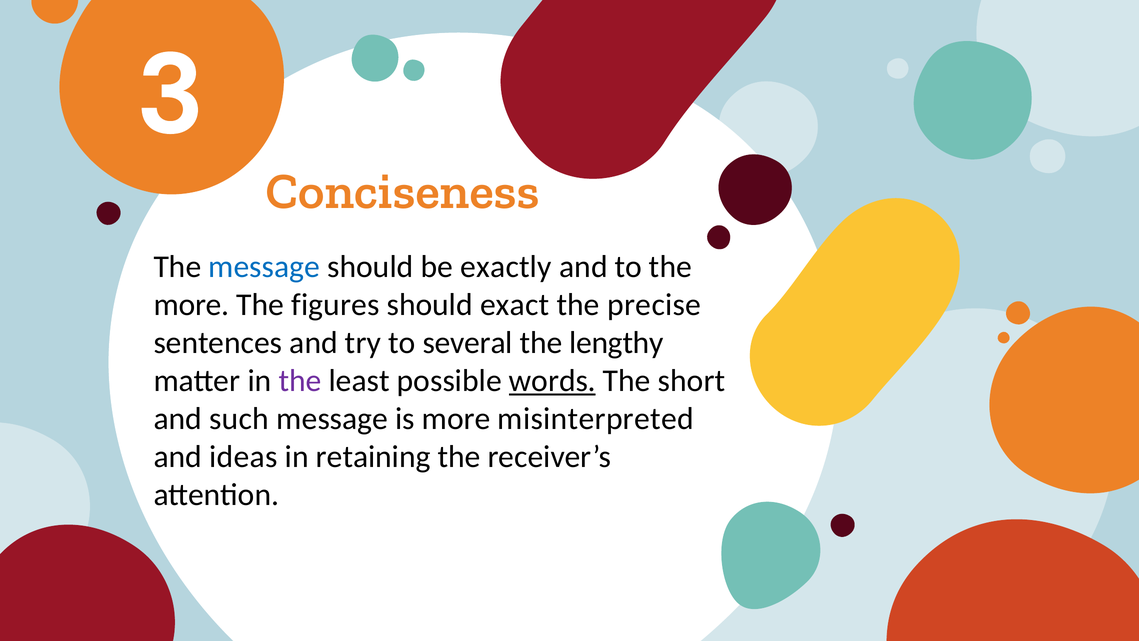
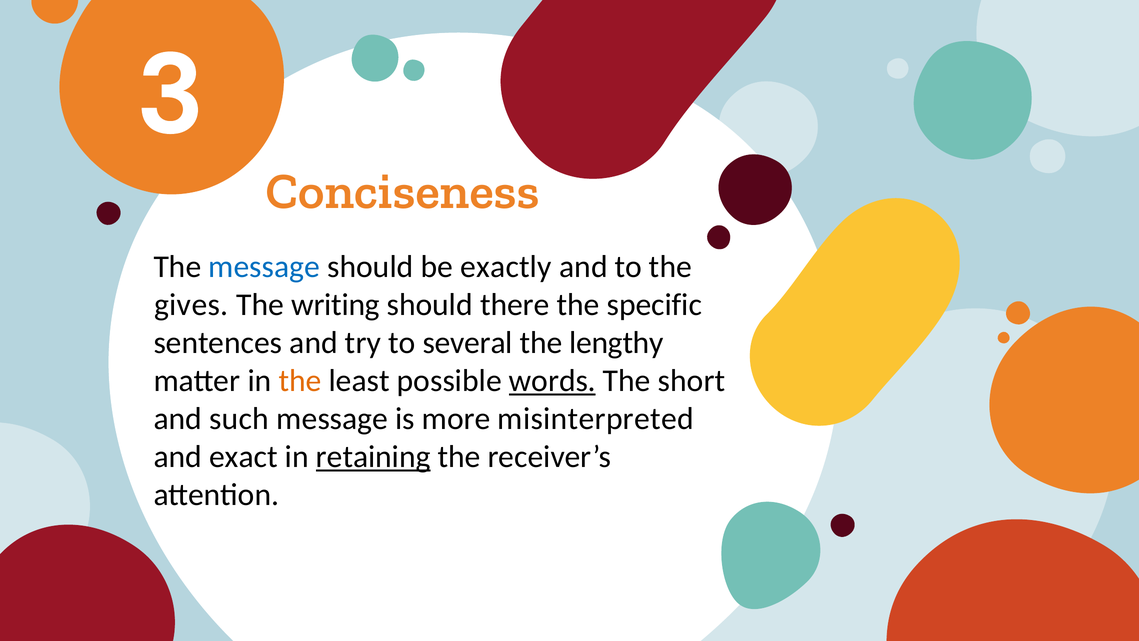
more at (191, 305): more -> gives
figures: figures -> writing
exact: exact -> there
precise: precise -> specific
the at (300, 381) colour: purple -> orange
ideas: ideas -> exact
retaining underline: none -> present
